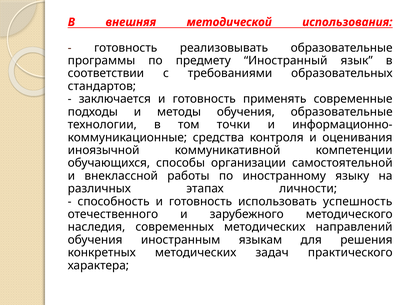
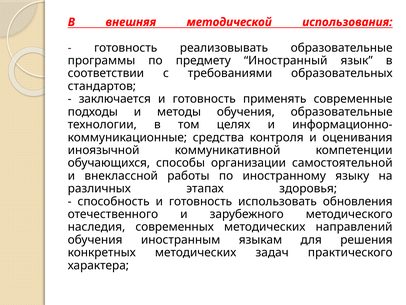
точки: точки -> целях
личности: личности -> здоровья
успешность: успешность -> обновления
